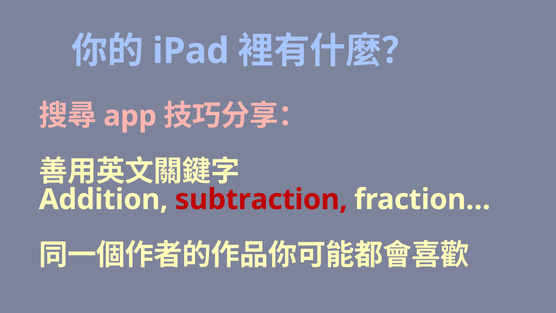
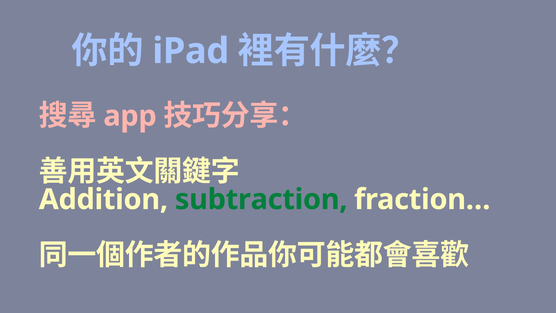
subtraction colour: red -> green
